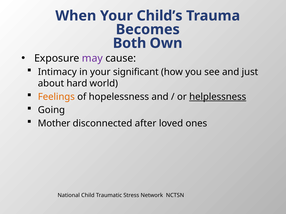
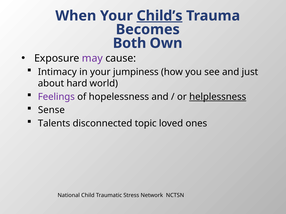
Child’s underline: none -> present
significant: significant -> jumpiness
Feelings colour: orange -> purple
Going: Going -> Sense
Mother: Mother -> Talents
after: after -> topic
